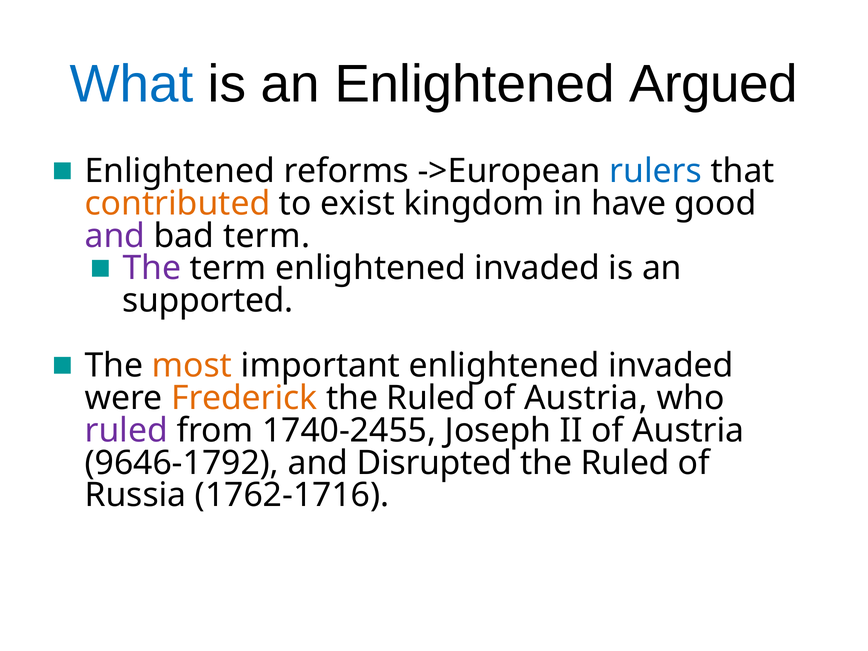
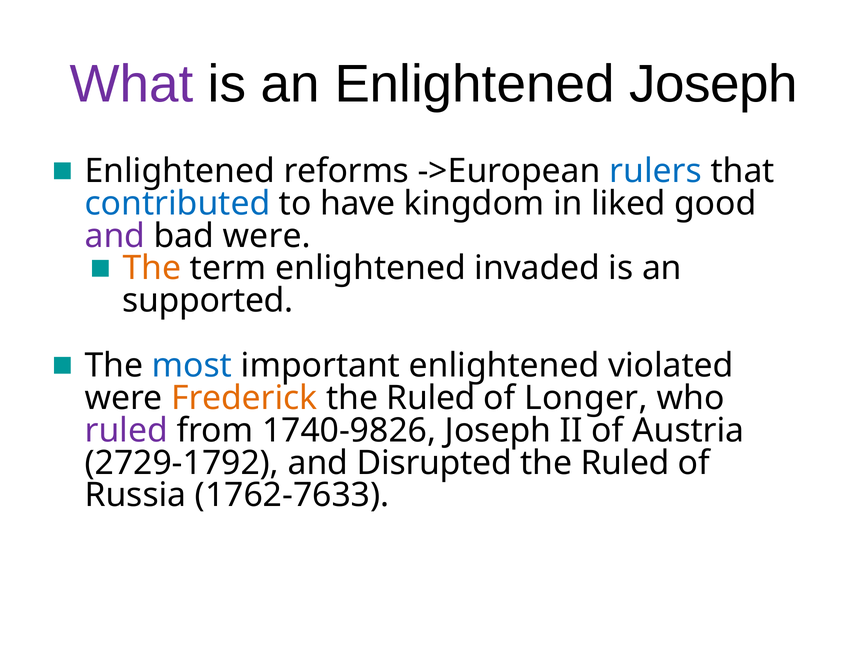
What colour: blue -> purple
Enlightened Argued: Argued -> Joseph
contributed colour: orange -> blue
exist: exist -> have
have: have -> liked
bad term: term -> were
The at (152, 268) colour: purple -> orange
most colour: orange -> blue
important enlightened invaded: invaded -> violated
Austria at (586, 398): Austria -> Longer
1740-2455: 1740-2455 -> 1740-9826
9646-1792: 9646-1792 -> 2729-1792
1762-1716: 1762-1716 -> 1762-7633
